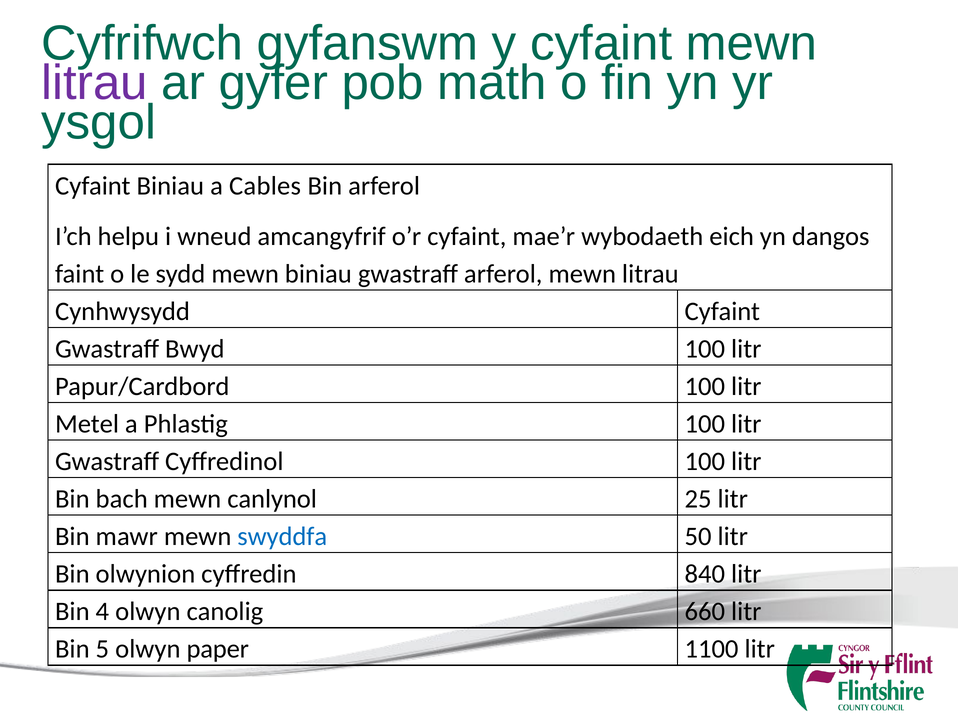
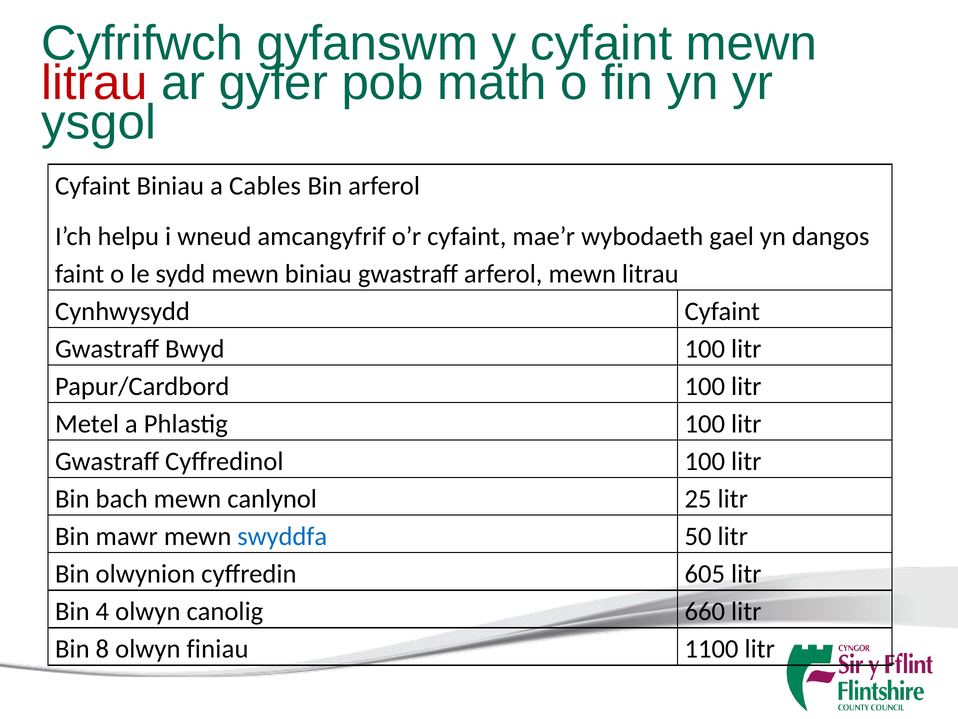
litrau at (95, 83) colour: purple -> red
eich: eich -> gael
840: 840 -> 605
5: 5 -> 8
paper: paper -> finiau
